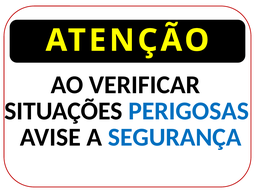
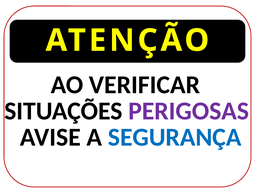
PERIGOSAS colour: blue -> purple
